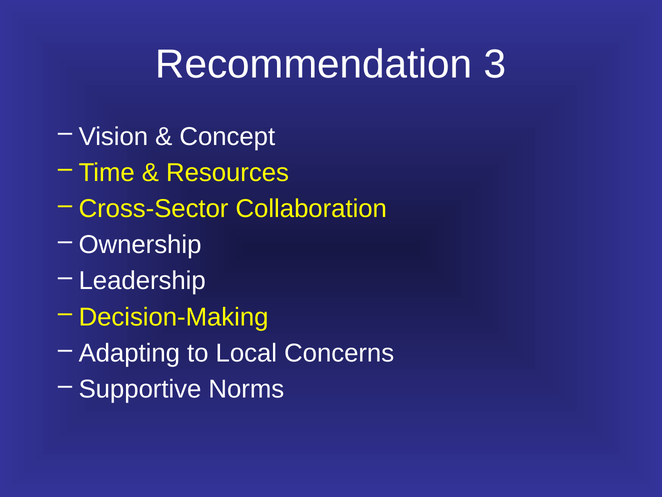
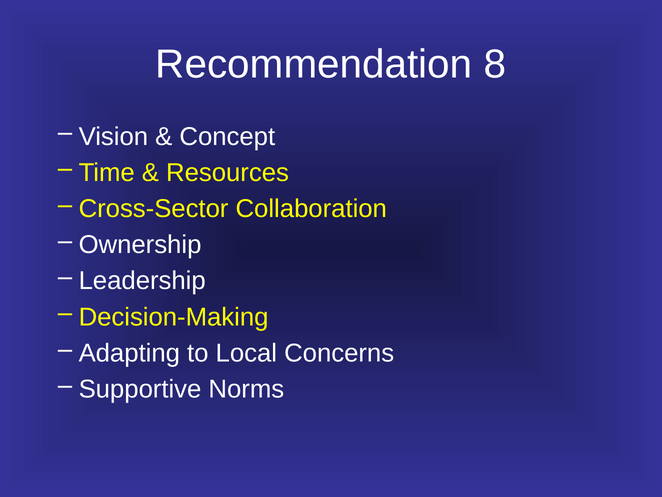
3: 3 -> 8
